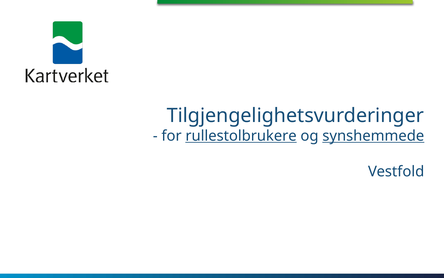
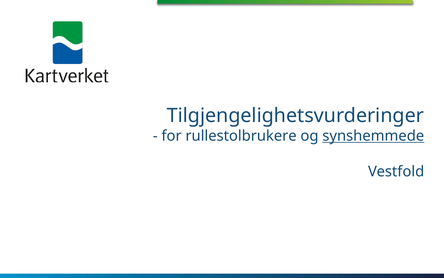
rullestolbrukere underline: present -> none
